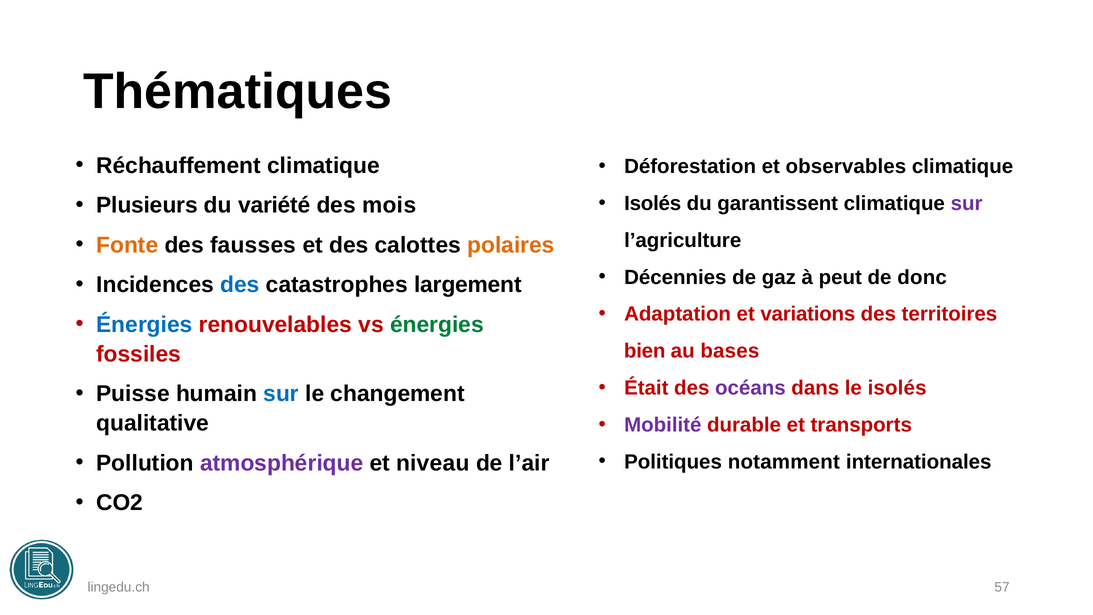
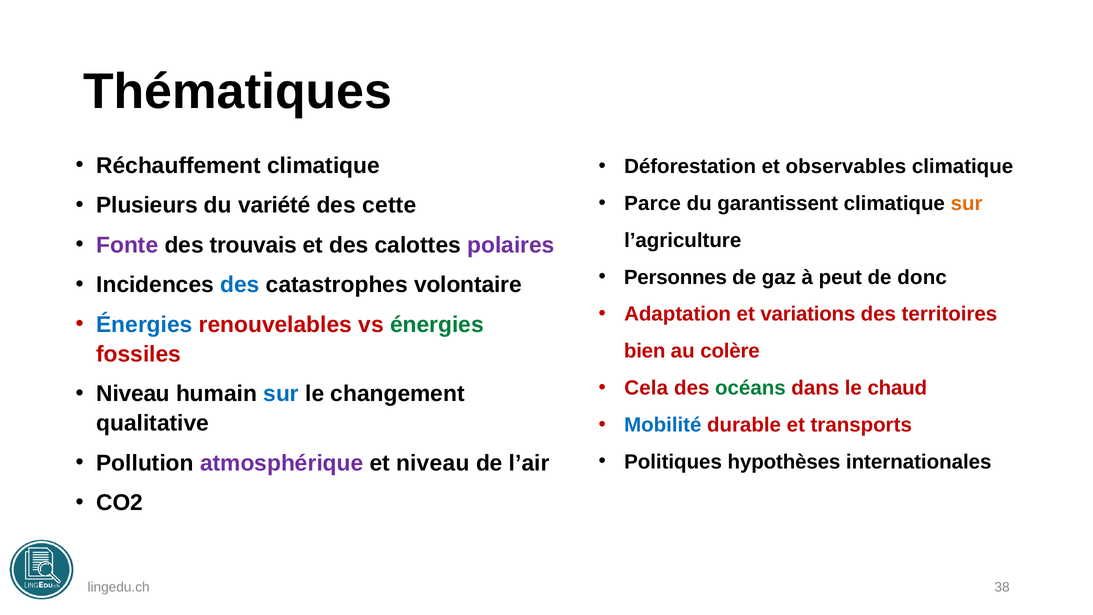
Isolés at (653, 203): Isolés -> Parce
sur at (967, 203) colour: purple -> orange
mois: mois -> cette
Fonte colour: orange -> purple
fausses: fausses -> trouvais
polaires colour: orange -> purple
Décennies: Décennies -> Personnes
largement: largement -> volontaire
bases: bases -> colère
Était: Était -> Cela
océans colour: purple -> green
le isolés: isolés -> chaud
Puisse at (133, 394): Puisse -> Niveau
Mobilité colour: purple -> blue
notamment: notamment -> hypothèses
57: 57 -> 38
